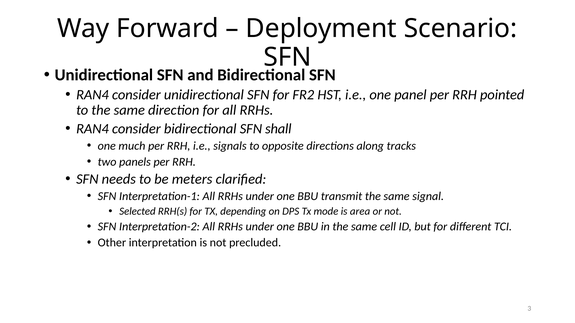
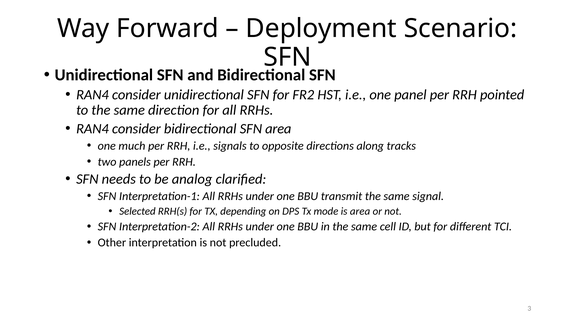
SFN shall: shall -> area
meters: meters -> analog
